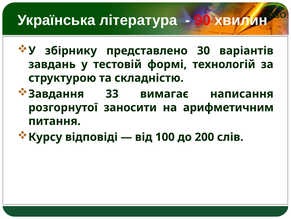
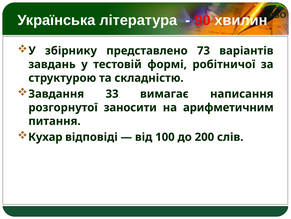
30: 30 -> 73
технологій: технологій -> робітничої
Курсу: Курсу -> Кухар
